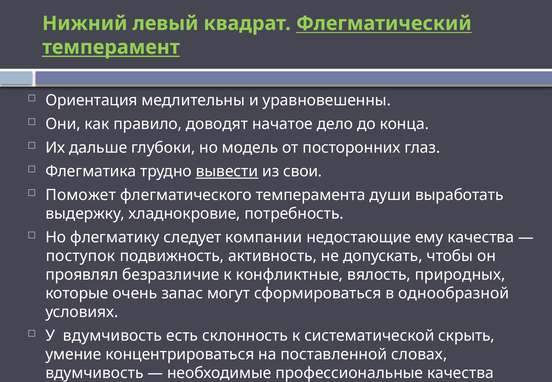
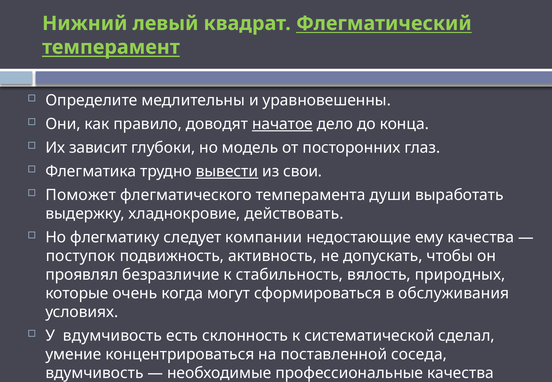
Ориентация: Ориентация -> Определите
начатое underline: none -> present
дальше: дальше -> зависит
потребность: потребность -> действовать
конфликтные: конфликтные -> стабильность
запас: запас -> когда
однообразной: однообразной -> обслуживания
скрыть: скрыть -> сделал
словах: словах -> соседа
